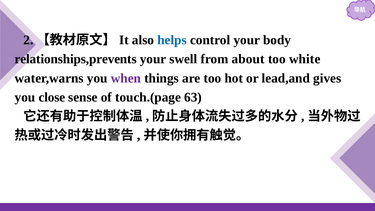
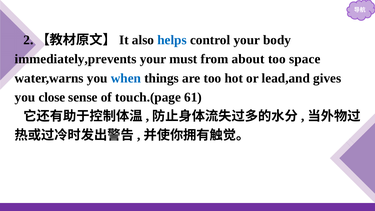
relationships,prevents: relationships,prevents -> immediately,prevents
swell: swell -> must
white: white -> space
when colour: purple -> blue
63: 63 -> 61
